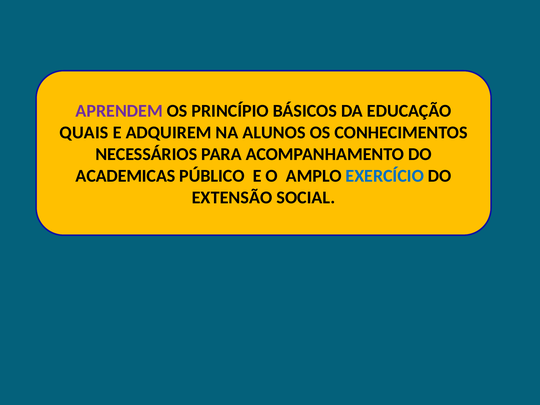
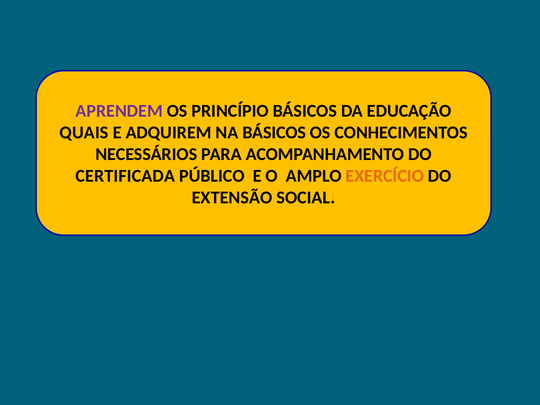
NA ALUNOS: ALUNOS -> BÁSICOS
ACADEMICAS: ACADEMICAS -> CERTIFICADA
EXERCÍCIO colour: blue -> orange
